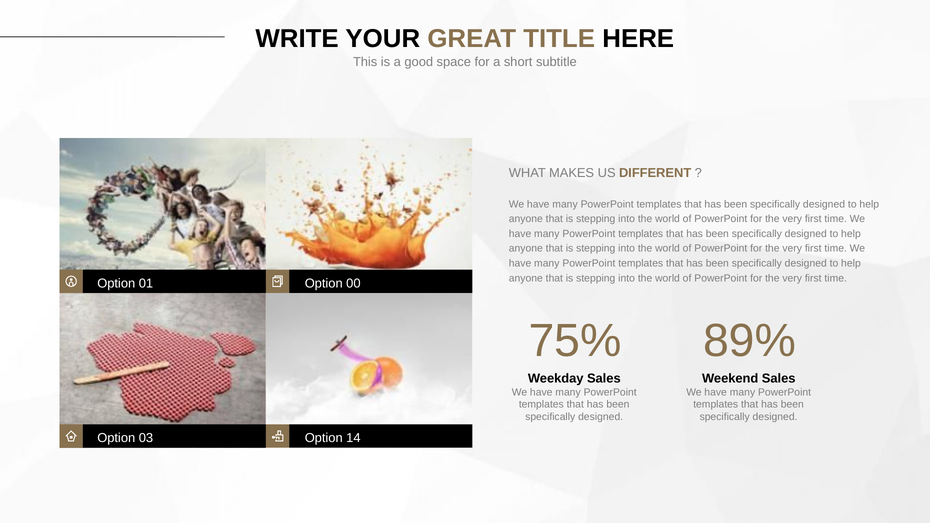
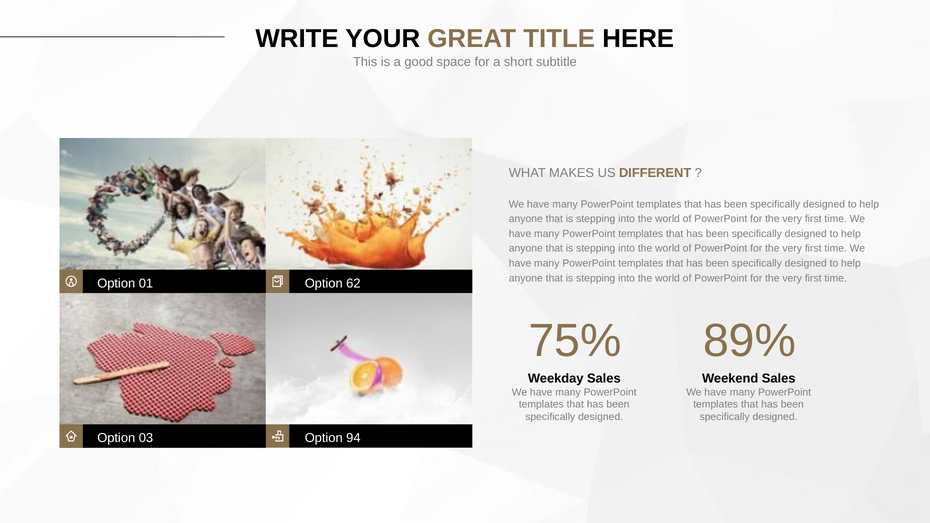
00: 00 -> 62
14: 14 -> 94
